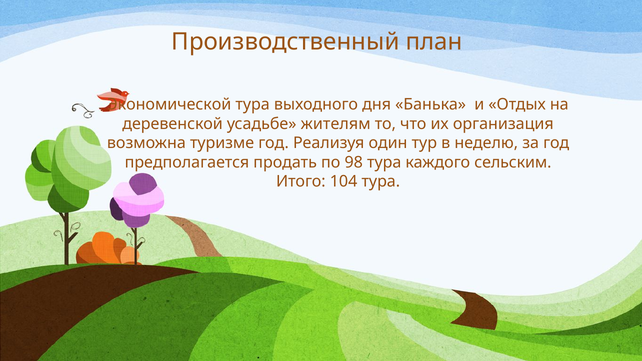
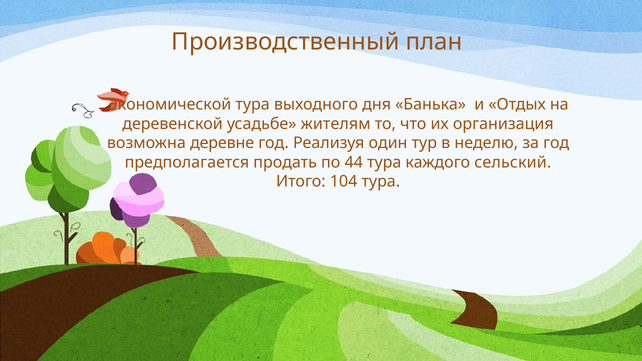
туризме: туризме -> деревне
98: 98 -> 44
сельским: сельским -> сельский
